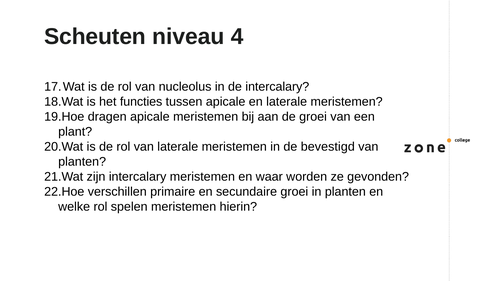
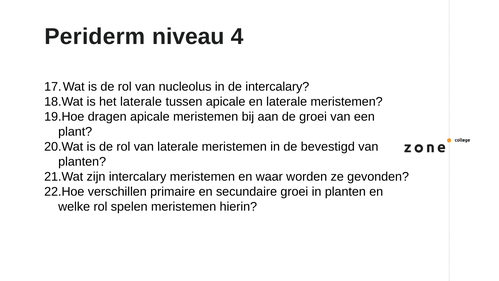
Scheuten: Scheuten -> Periderm
het functies: functies -> laterale
